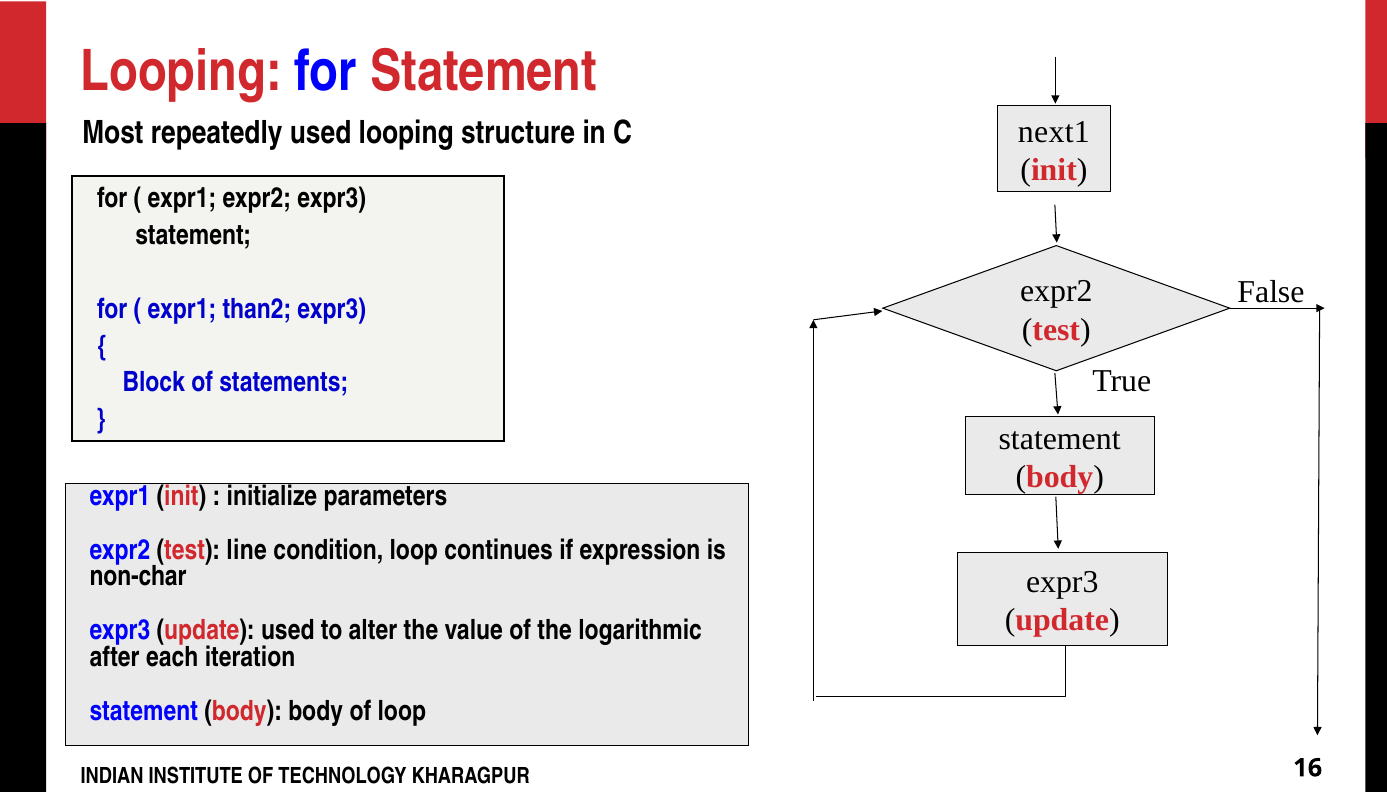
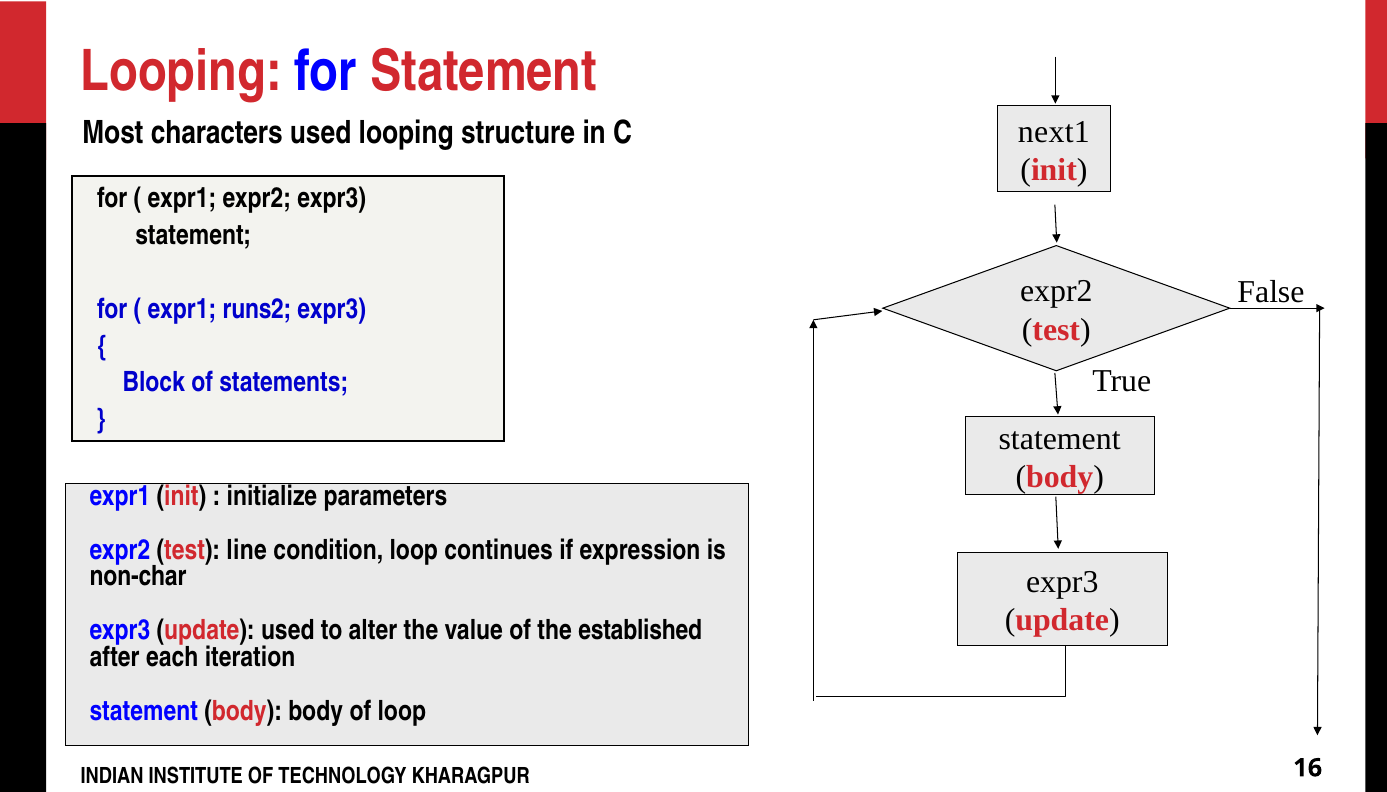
repeatedly: repeatedly -> characters
than2: than2 -> runs2
logarithmic: logarithmic -> established
